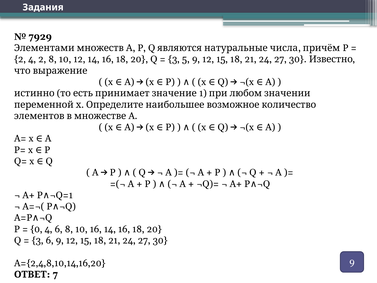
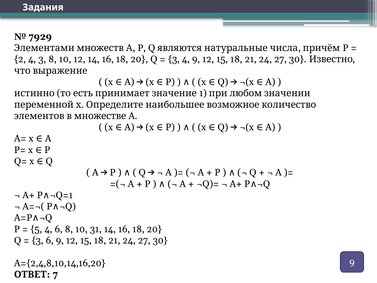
4 2: 2 -> 3
3 5: 5 -> 4
0: 0 -> 5
10 16: 16 -> 31
